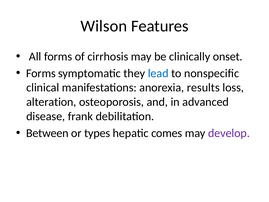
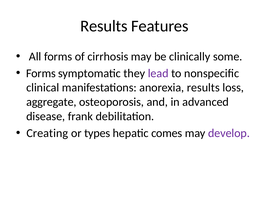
Wilson at (104, 26): Wilson -> Results
onset: onset -> some
lead colour: blue -> purple
alteration: alteration -> aggregate
Between: Between -> Creating
